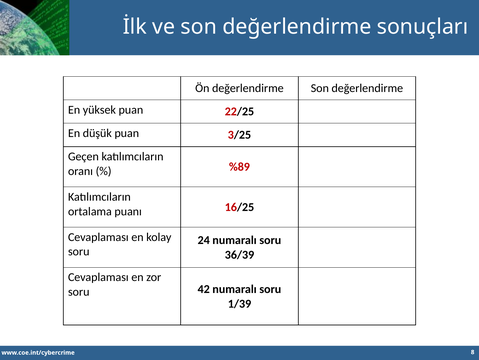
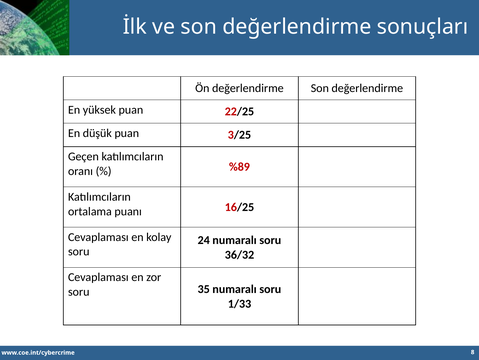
36/39: 36/39 -> 36/32
42: 42 -> 35
1/39: 1/39 -> 1/33
